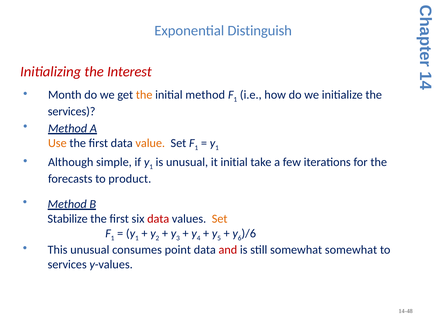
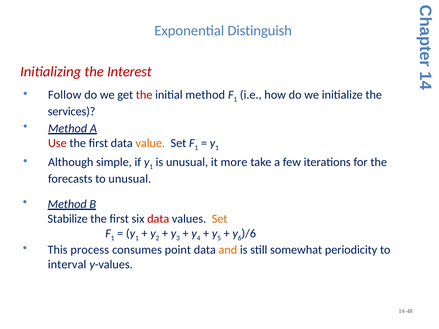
Month: Month -> Follow
the at (144, 95) colour: orange -> red
Use colour: orange -> red
it initial: initial -> more
to product: product -> unusual
This unusual: unusual -> process
and colour: red -> orange
somewhat somewhat: somewhat -> periodicity
services at (67, 265): services -> interval
